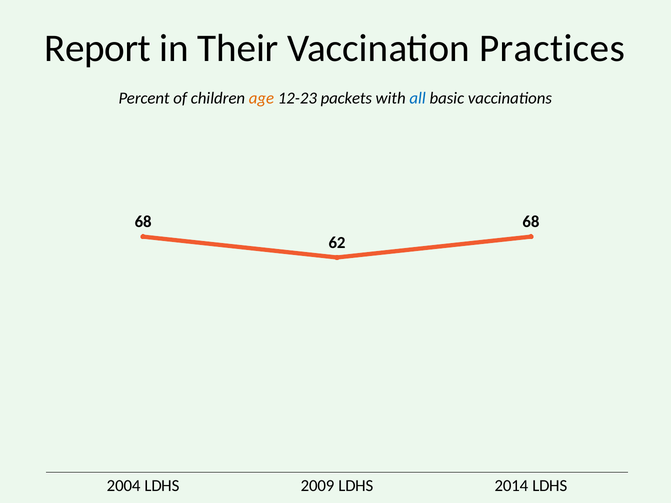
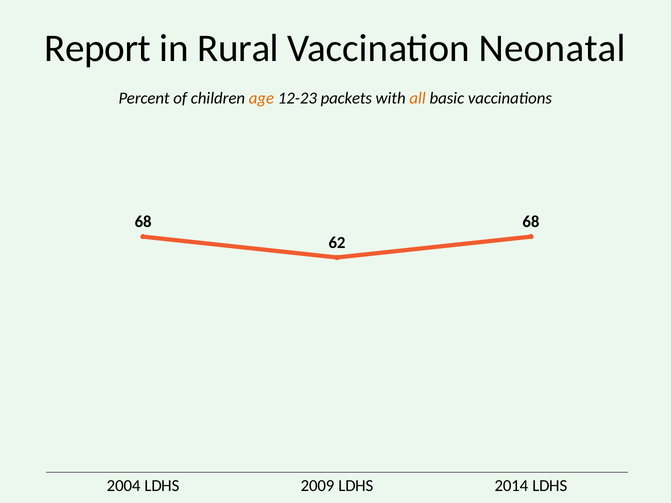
Their: Their -> Rural
Practices: Practices -> Neonatal
all colour: blue -> orange
